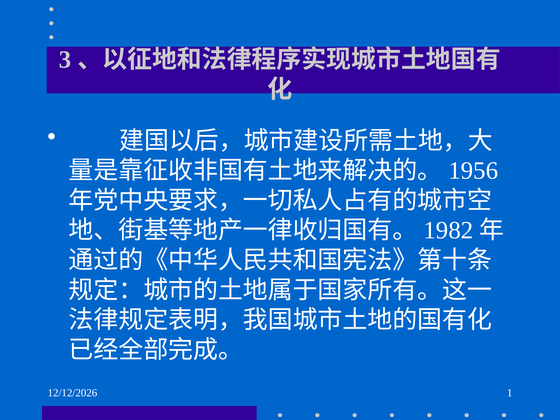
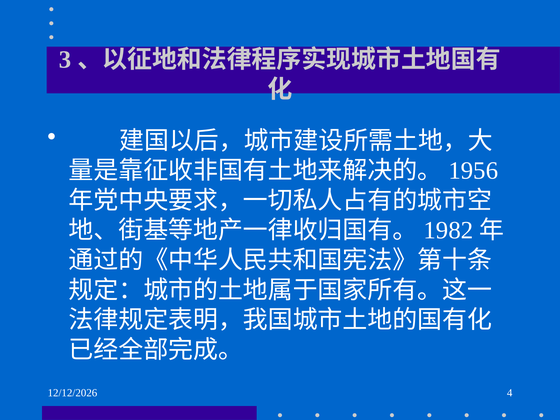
1: 1 -> 4
